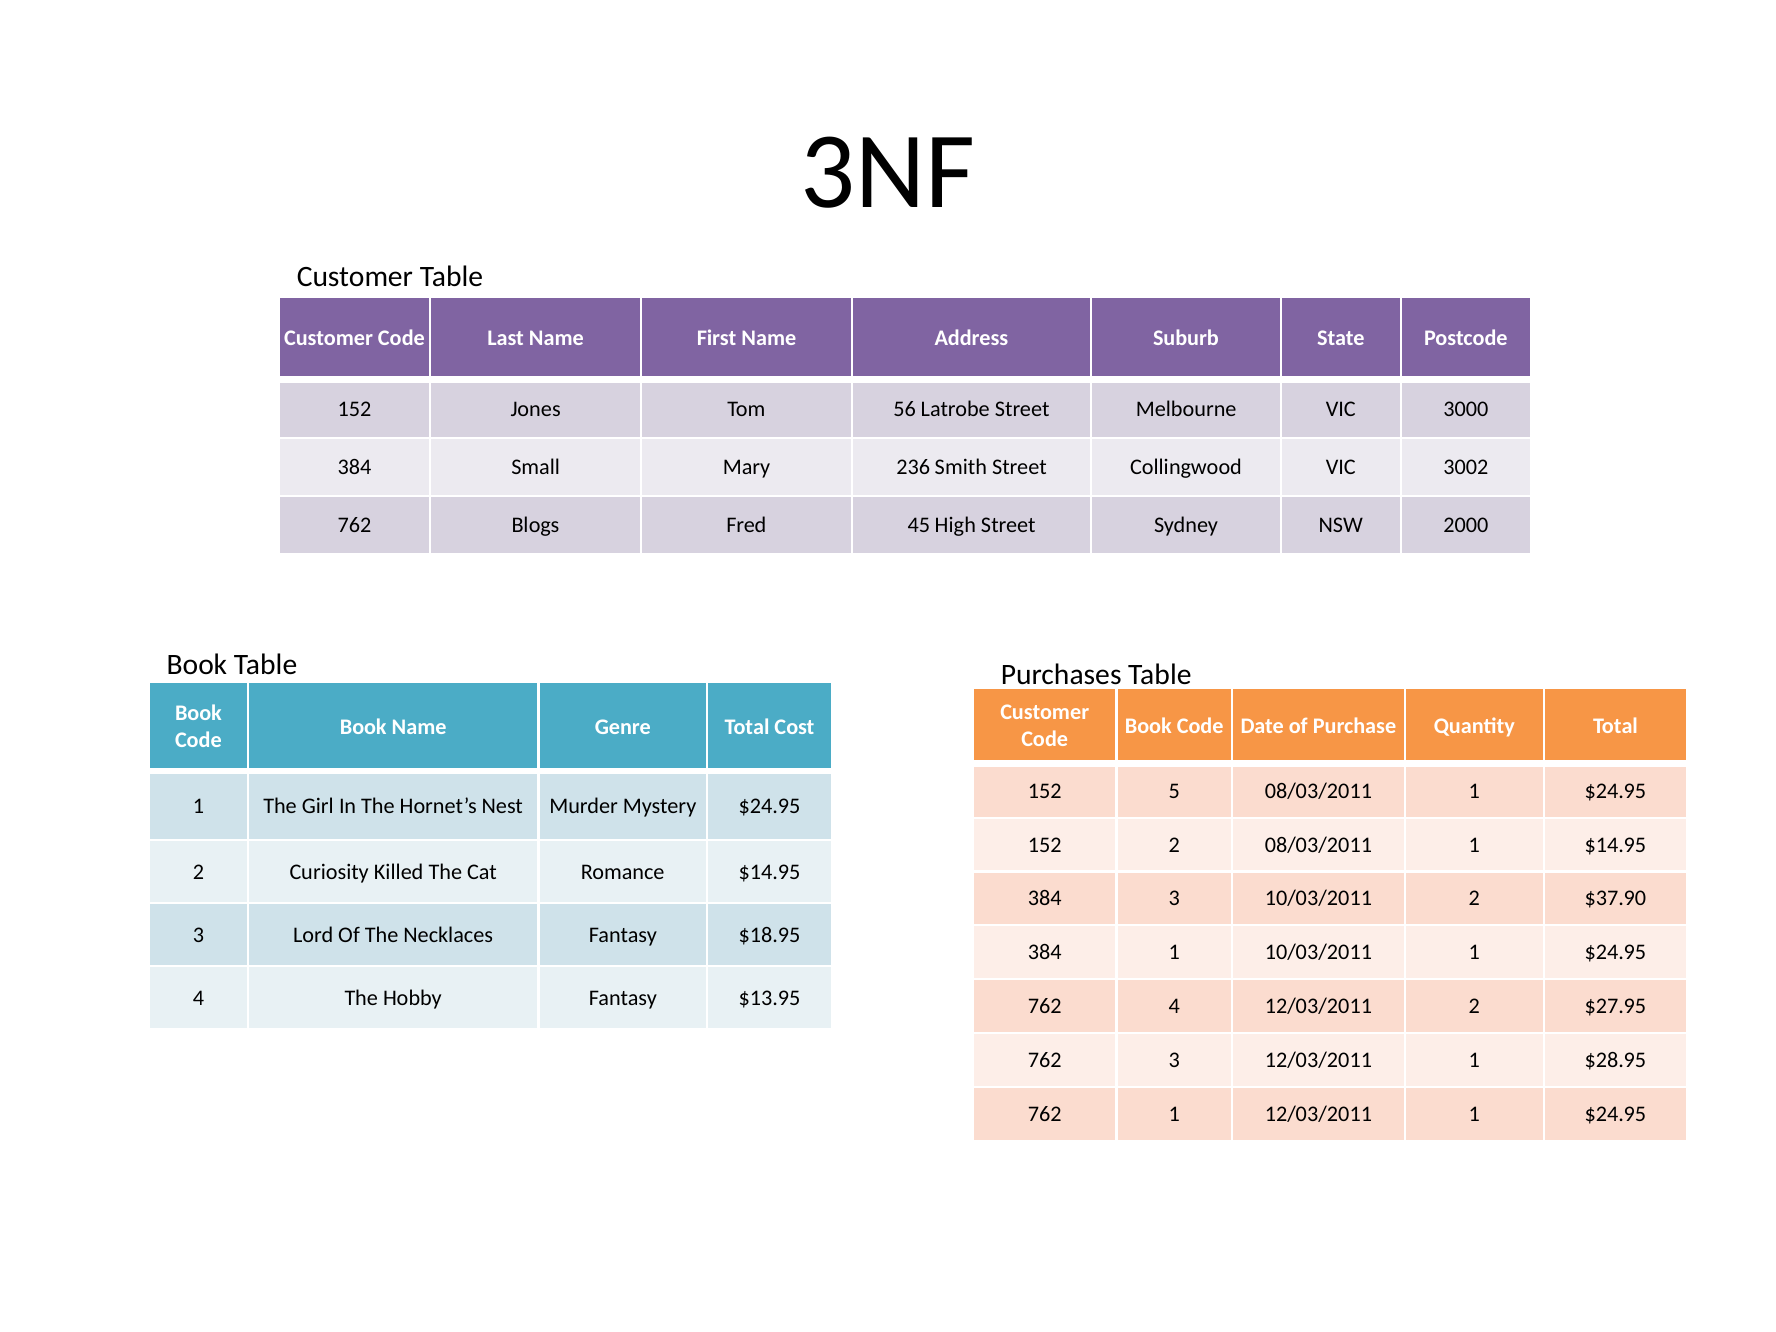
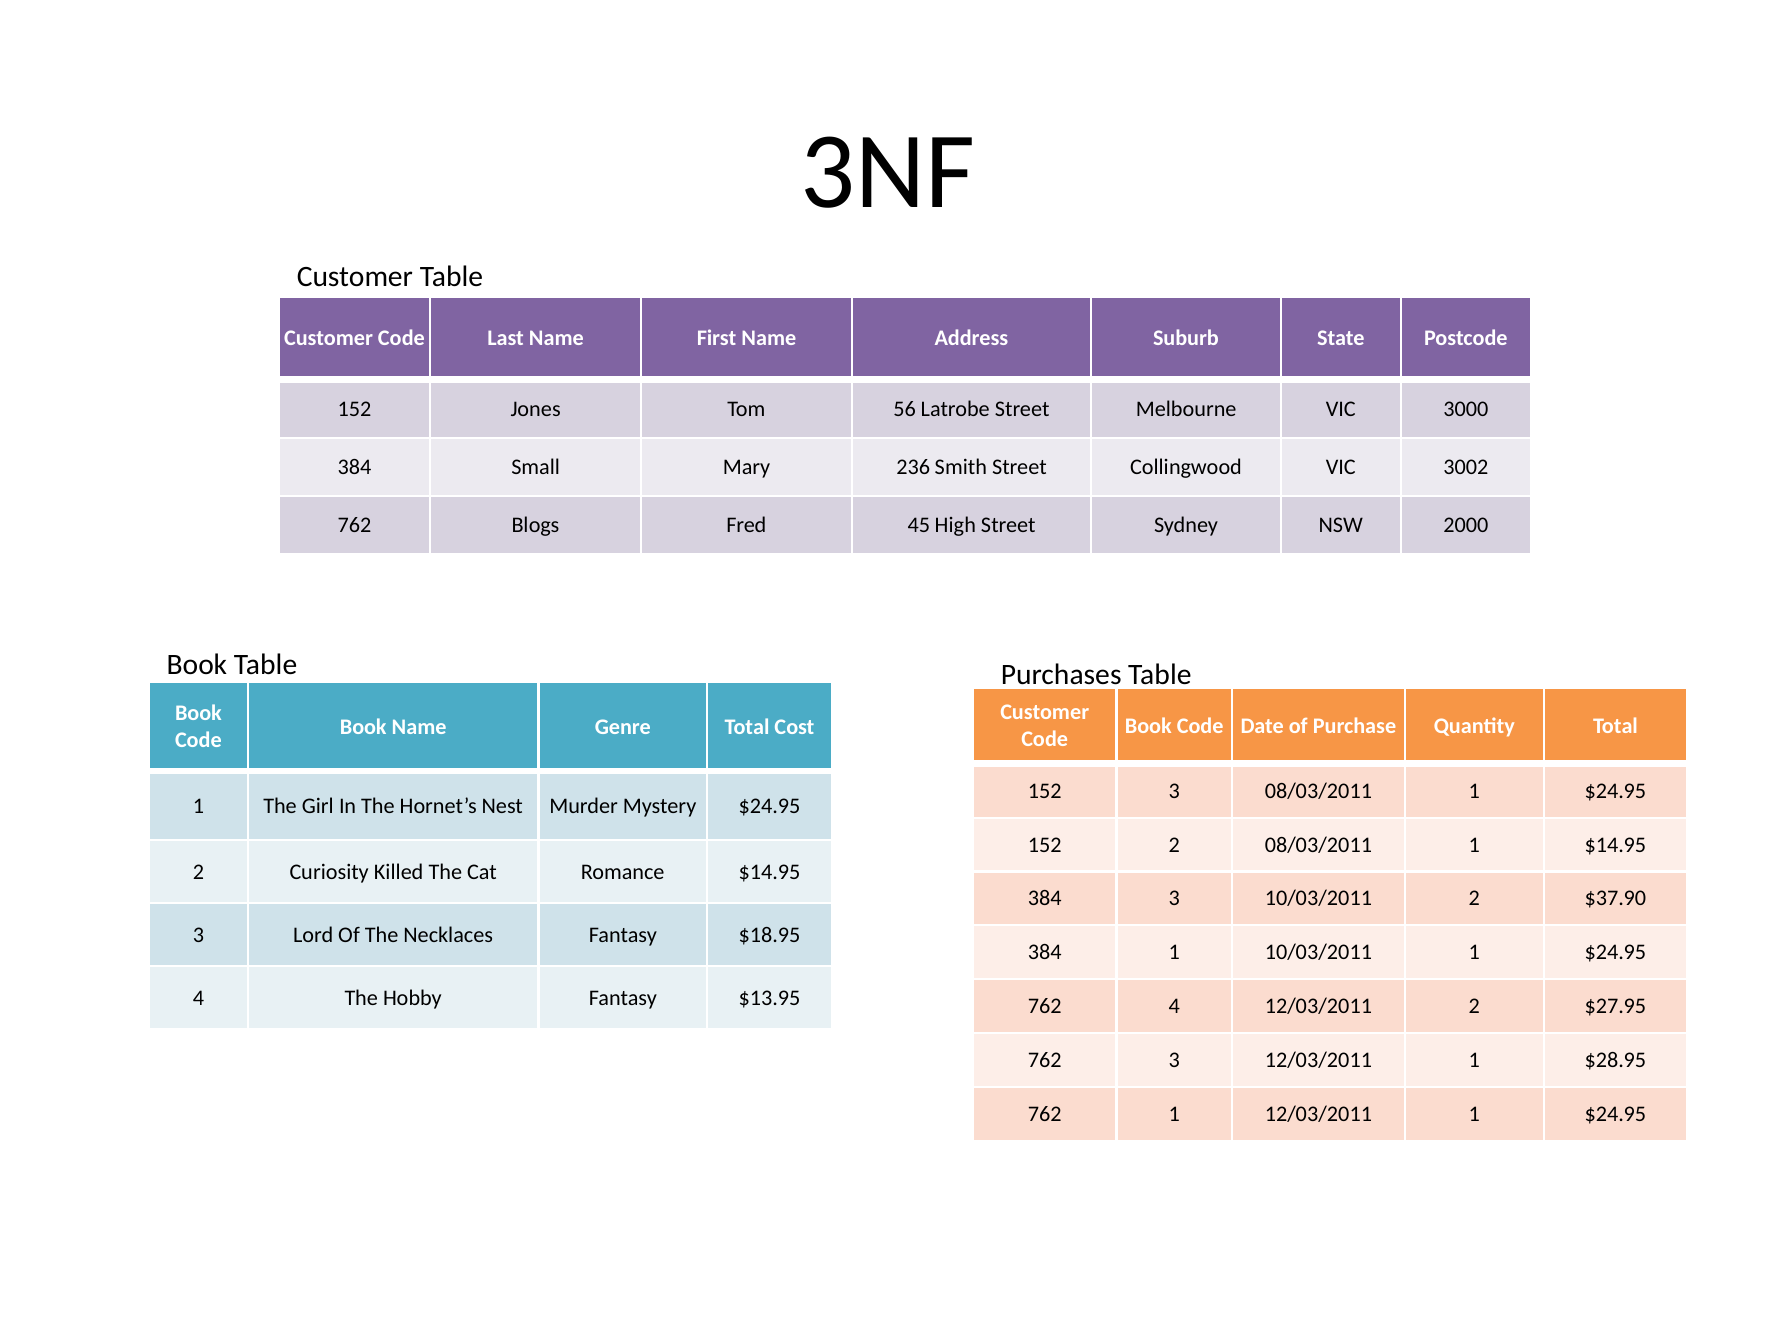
152 5: 5 -> 3
